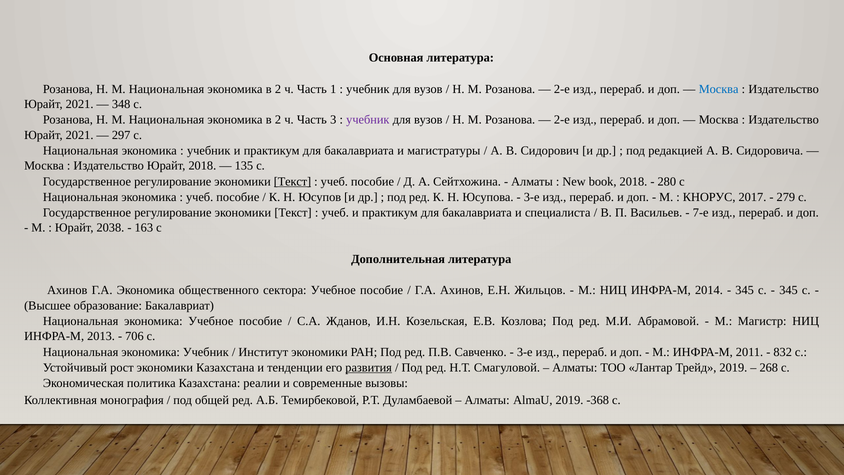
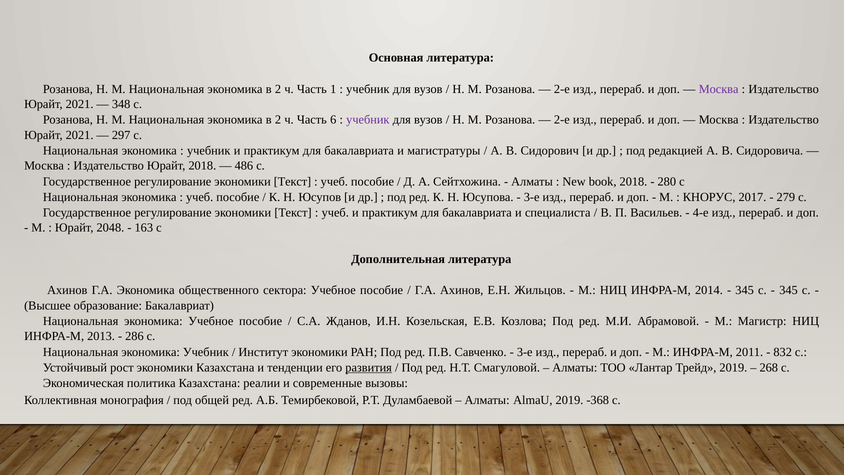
Москва at (719, 89) colour: blue -> purple
3: 3 -> 6
135: 135 -> 486
Текст at (293, 181) underline: present -> none
7-е: 7-е -> 4-е
2038: 2038 -> 2048
706: 706 -> 286
